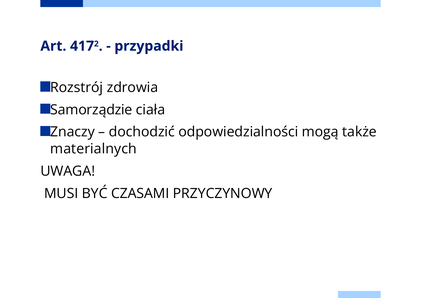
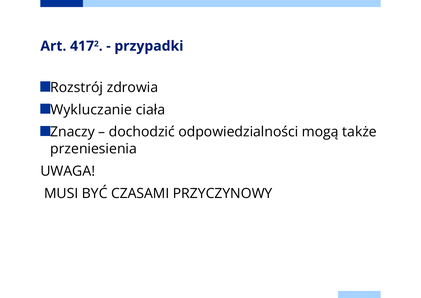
Samorządzie: Samorządzie -> Wykluczanie
materialnych: materialnych -> przeniesienia
